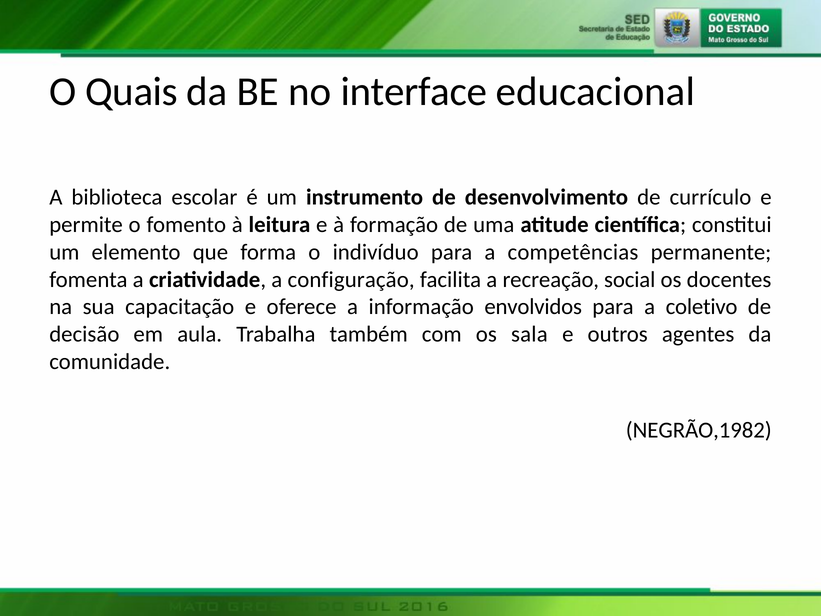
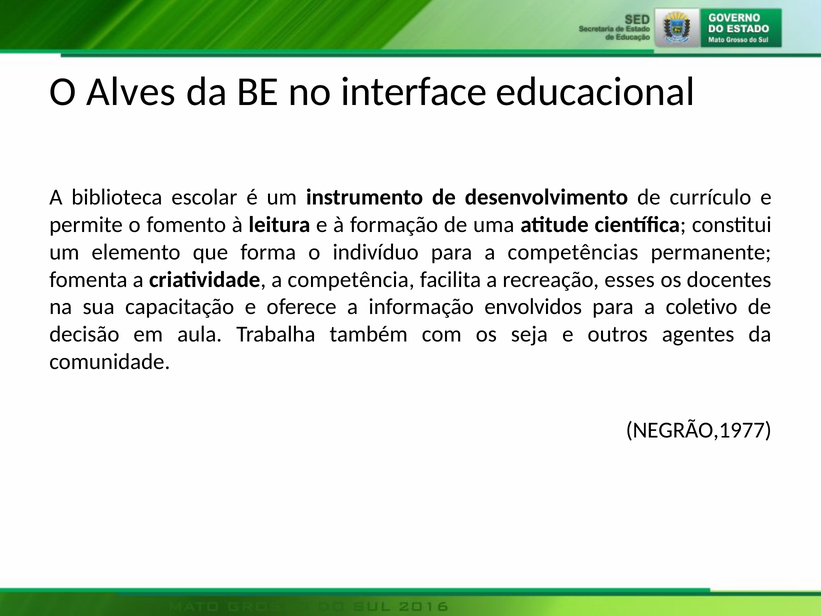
Quais: Quais -> Alves
configuração: configuração -> competência
social: social -> esses
sala: sala -> seja
NEGRÃO,1982: NEGRÃO,1982 -> NEGRÃO,1977
